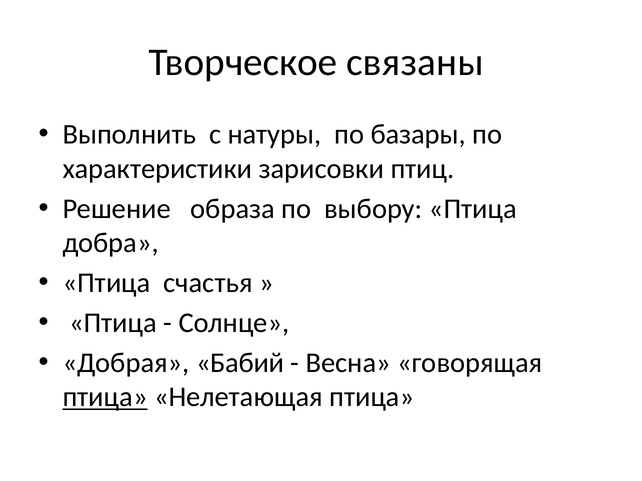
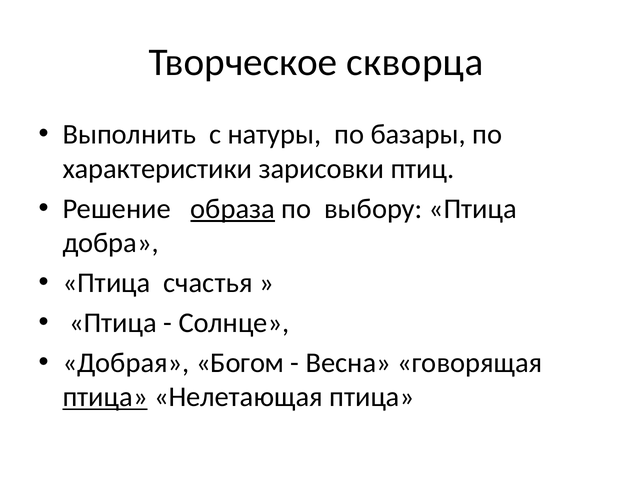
связаны: связаны -> скворца
образа underline: none -> present
Бабий: Бабий -> Богом
